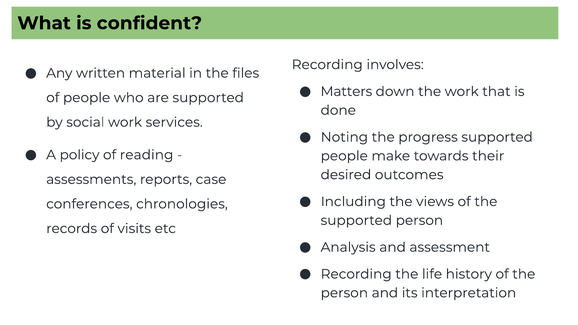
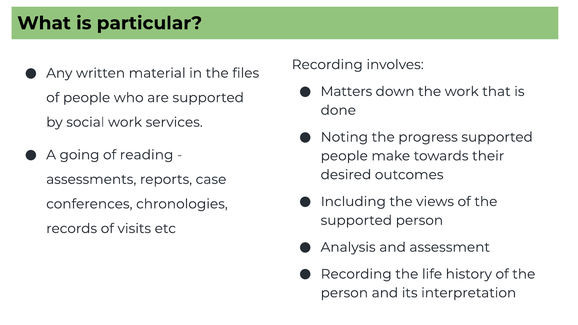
confident: confident -> particular
policy: policy -> going
